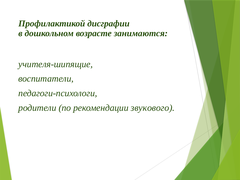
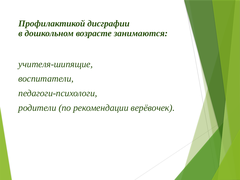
звукового: звукового -> верёвочек
